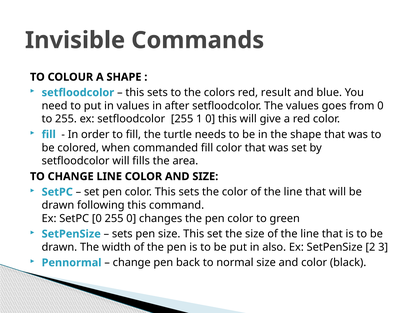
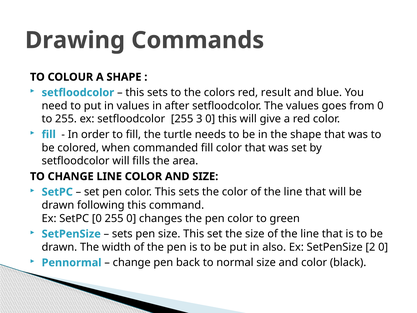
Invisible: Invisible -> Drawing
1: 1 -> 3
2 3: 3 -> 0
